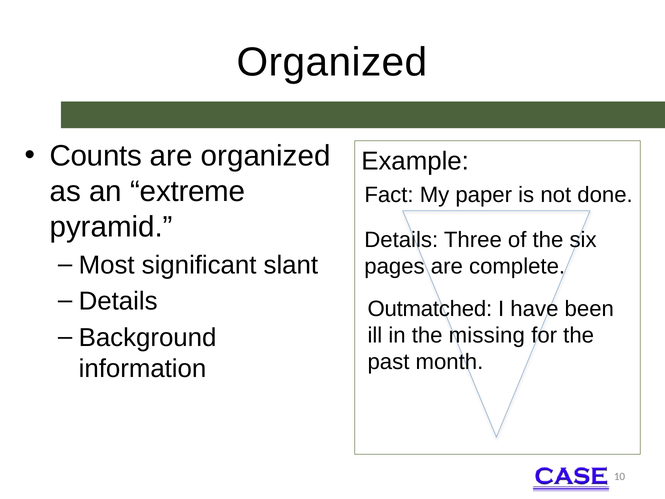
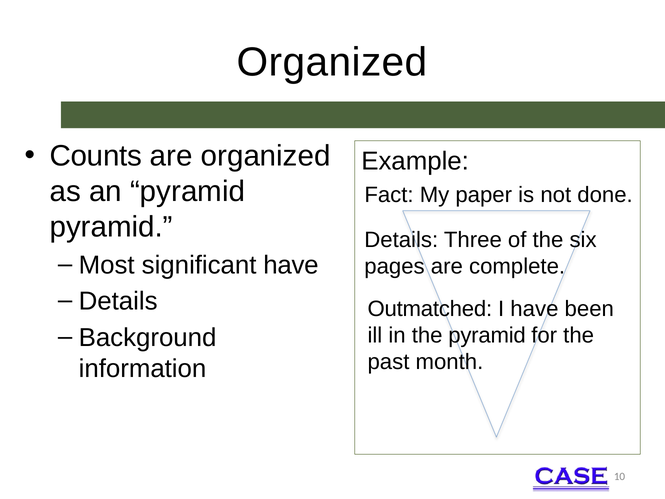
an extreme: extreme -> pyramid
significant slant: slant -> have
the missing: missing -> pyramid
